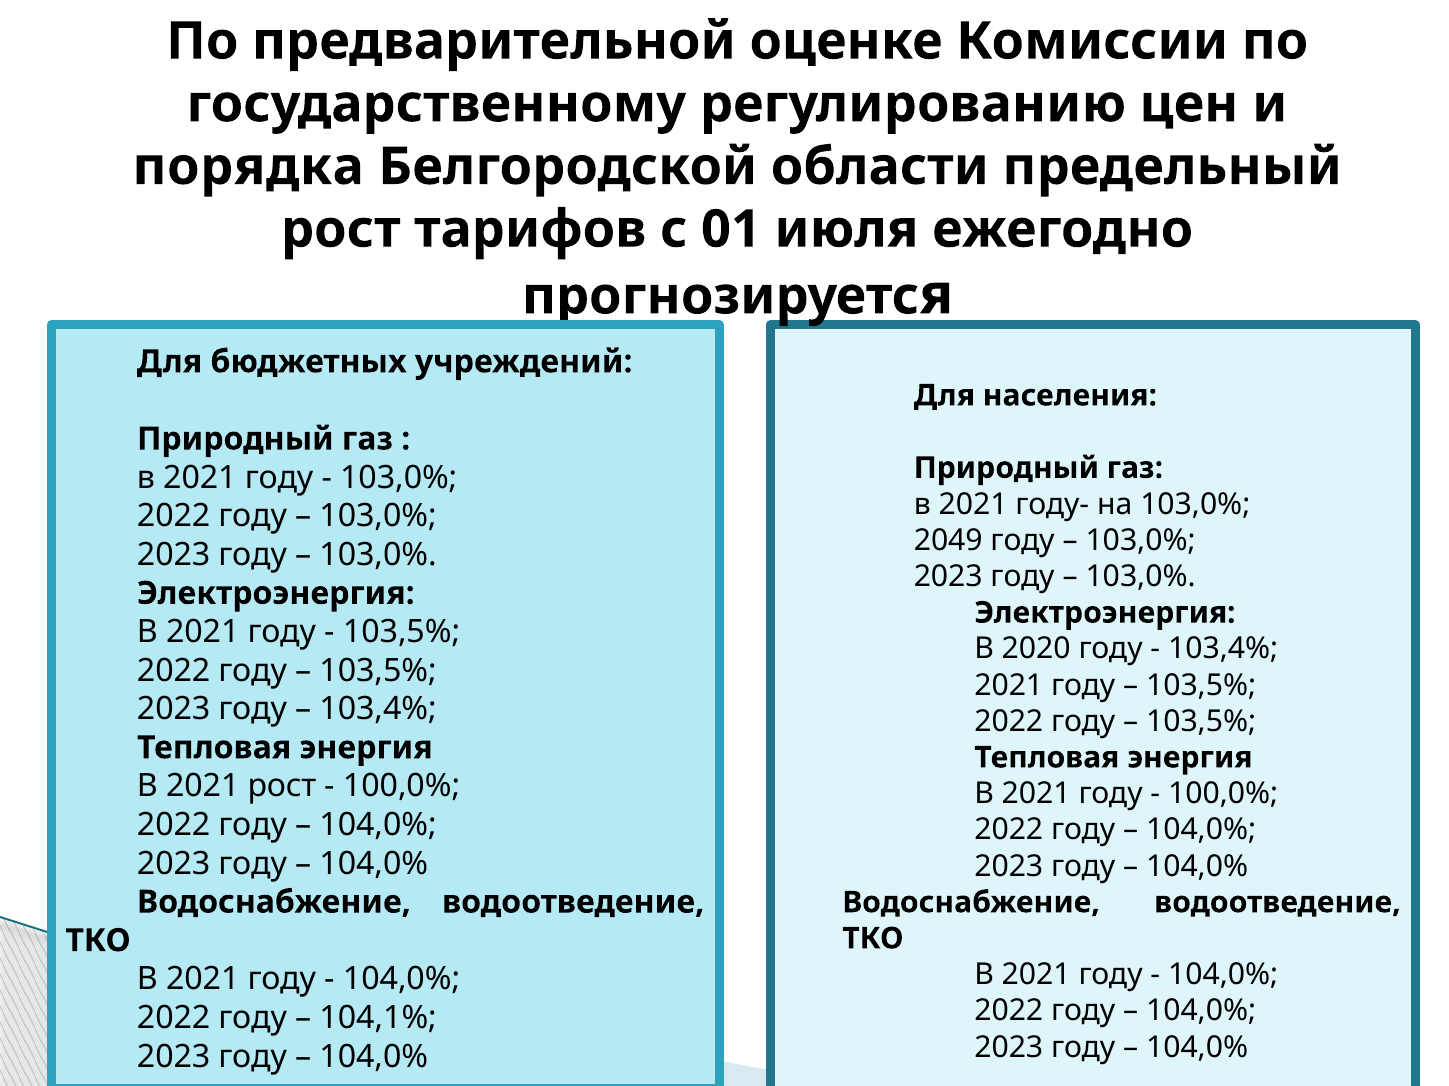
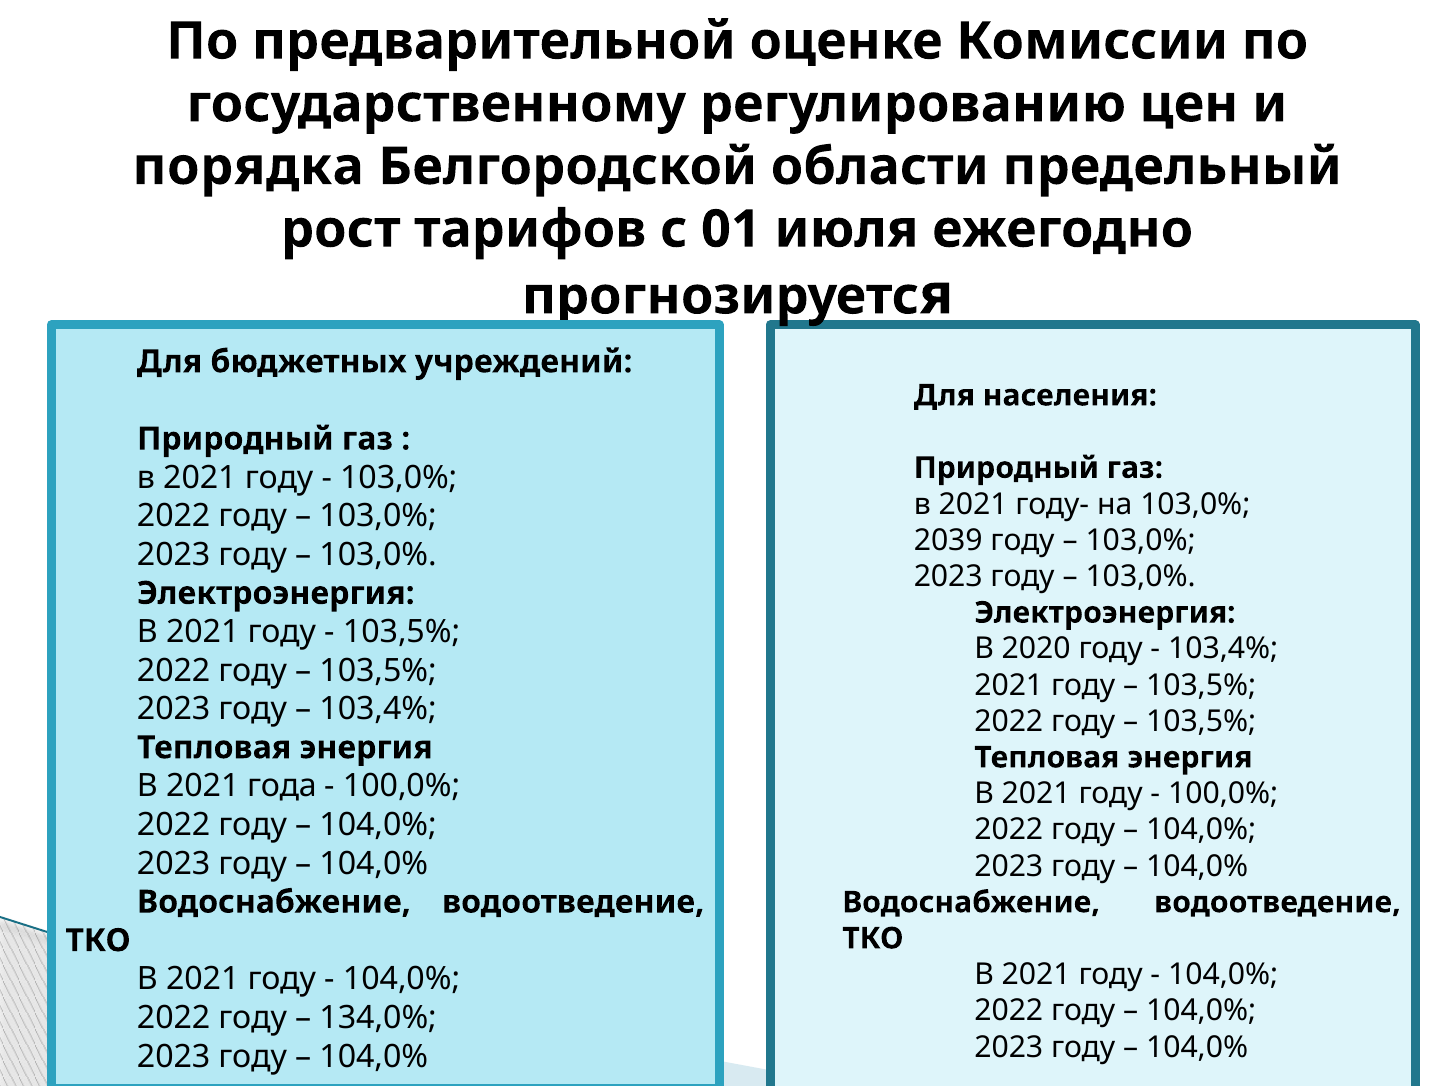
2049: 2049 -> 2039
2021 рост: рост -> года
104,1%: 104,1% -> 134,0%
